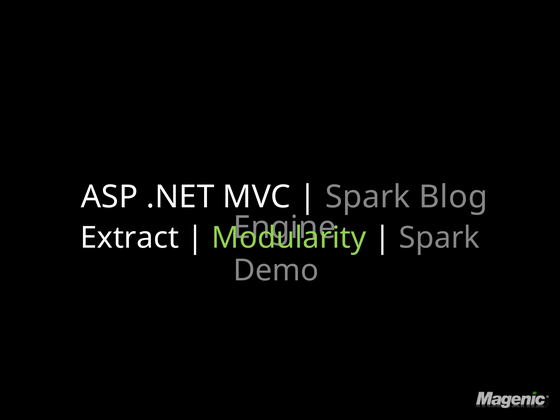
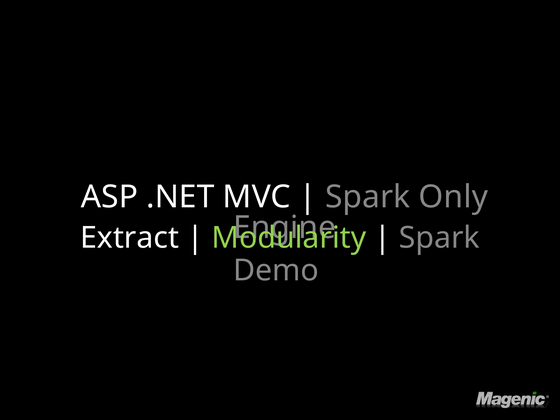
Blog: Blog -> Only
